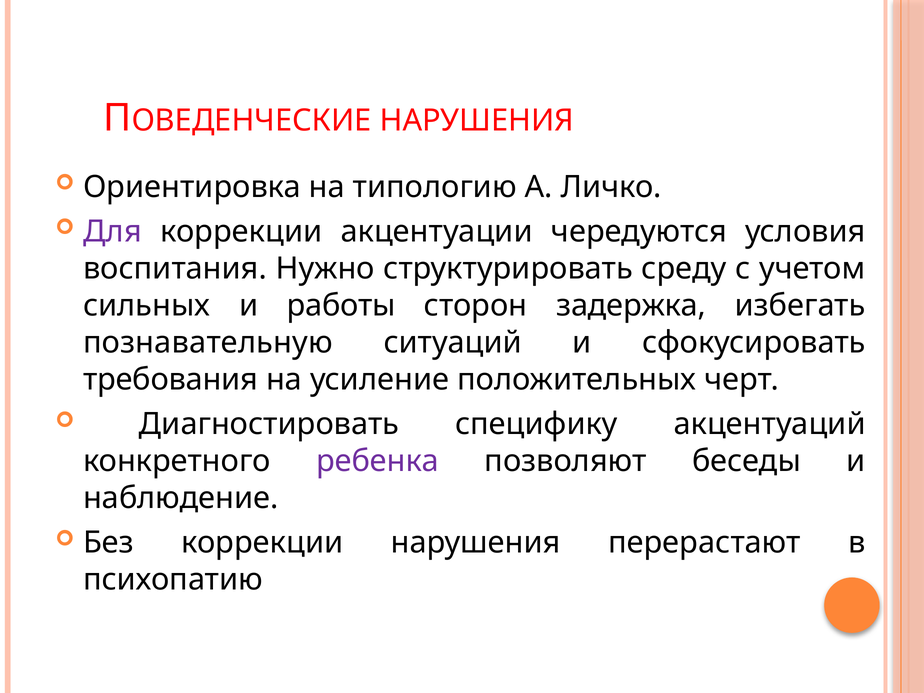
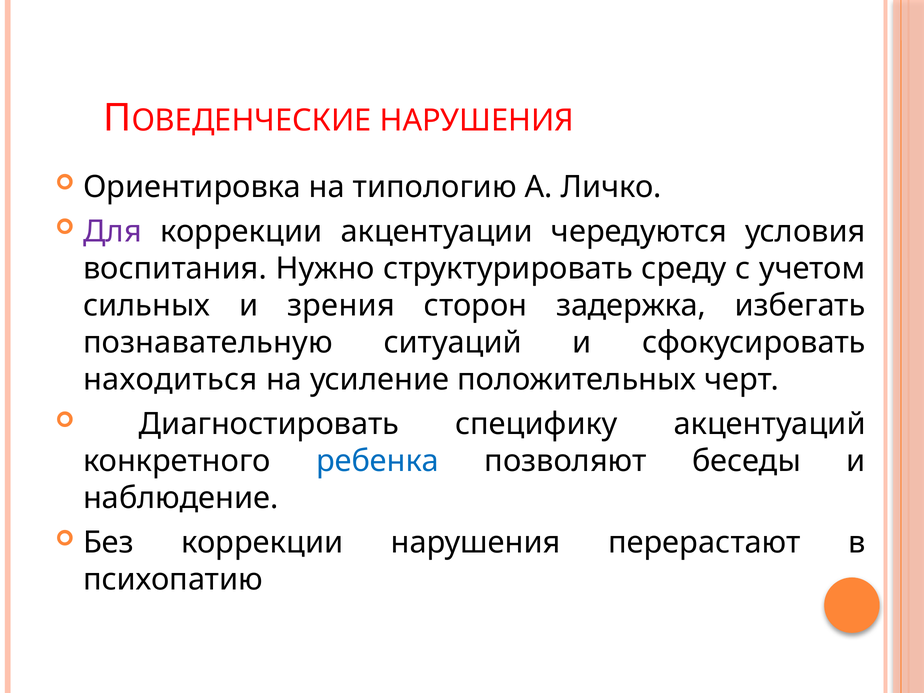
работы: работы -> зрения
требования: требования -> находиться
ребенка colour: purple -> blue
